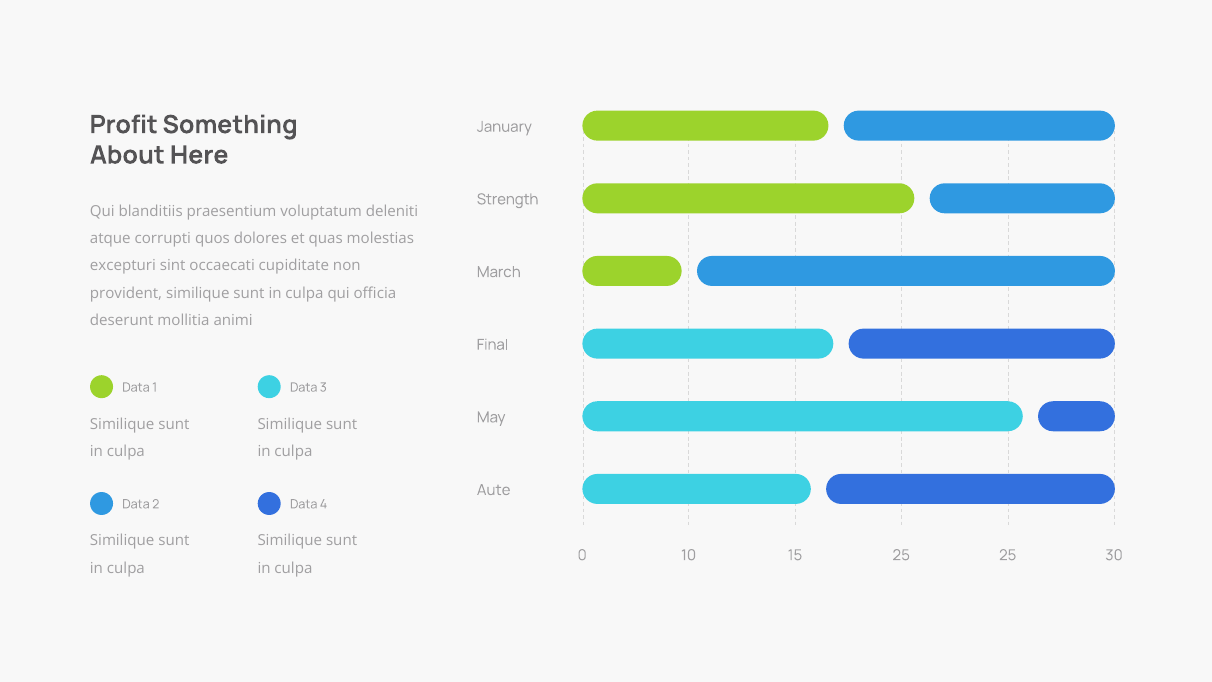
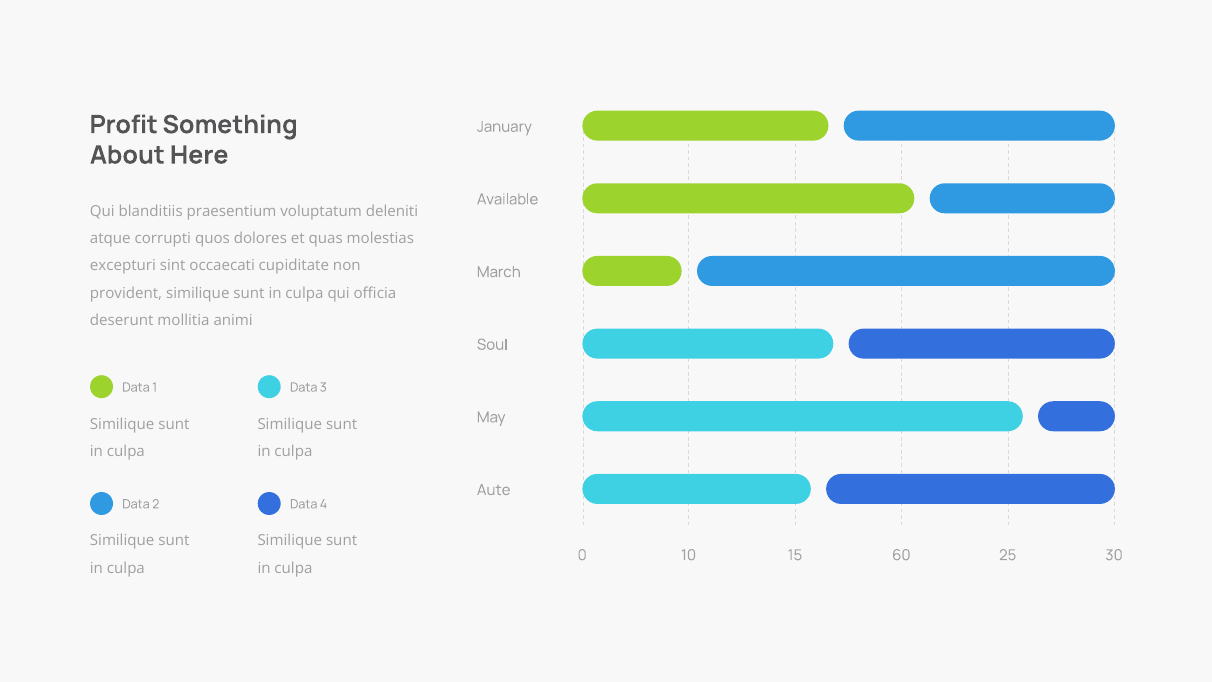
Strength: Strength -> Available
Final: Final -> Soul
15 25: 25 -> 60
